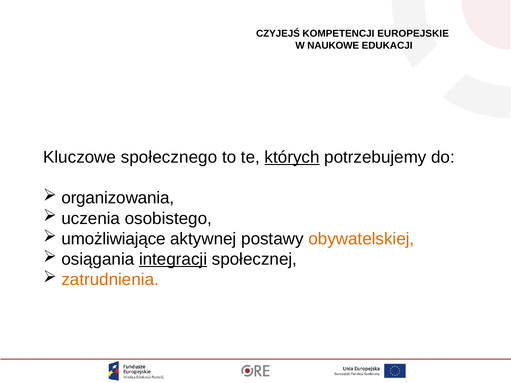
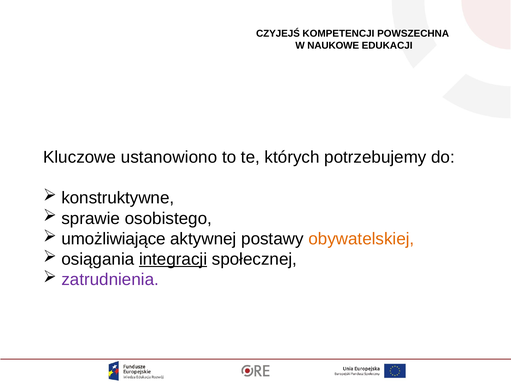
EUROPEJSKIE: EUROPEJSKIE -> POWSZECHNA
społecznego: społecznego -> ustanowiono
których underline: present -> none
organizowania: organizowania -> konstruktywne
uczenia: uczenia -> sprawie
zatrudnienia colour: orange -> purple
